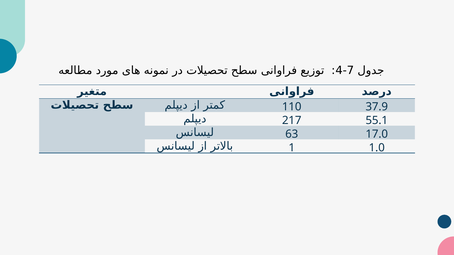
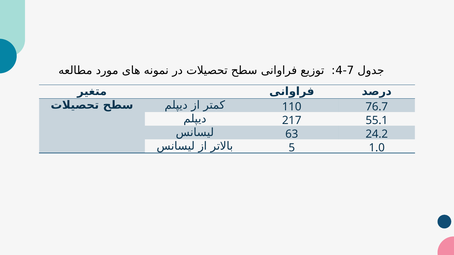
37.9: 37.9 -> 76.7
17.0: 17.0 -> 24.2
1: 1 -> 5
